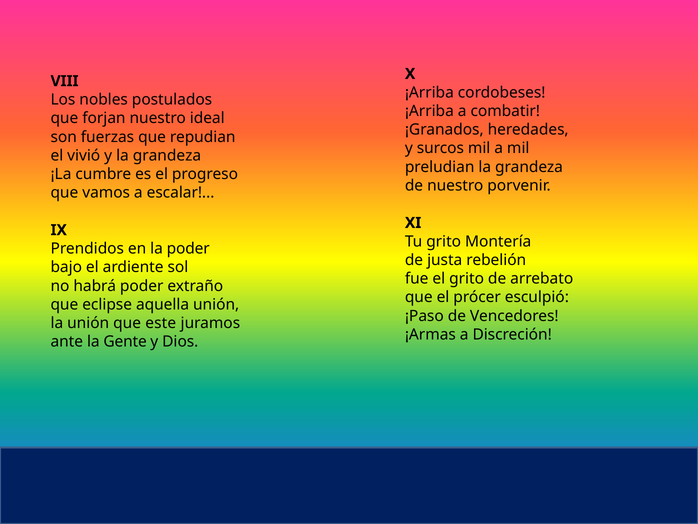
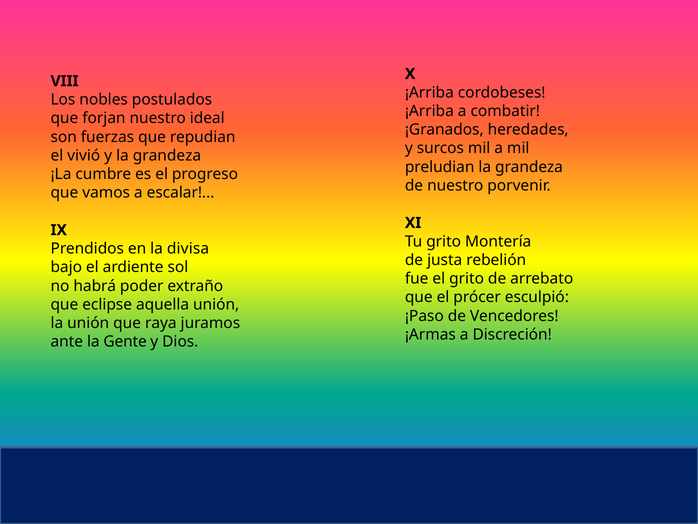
la poder: poder -> divisa
este: este -> raya
